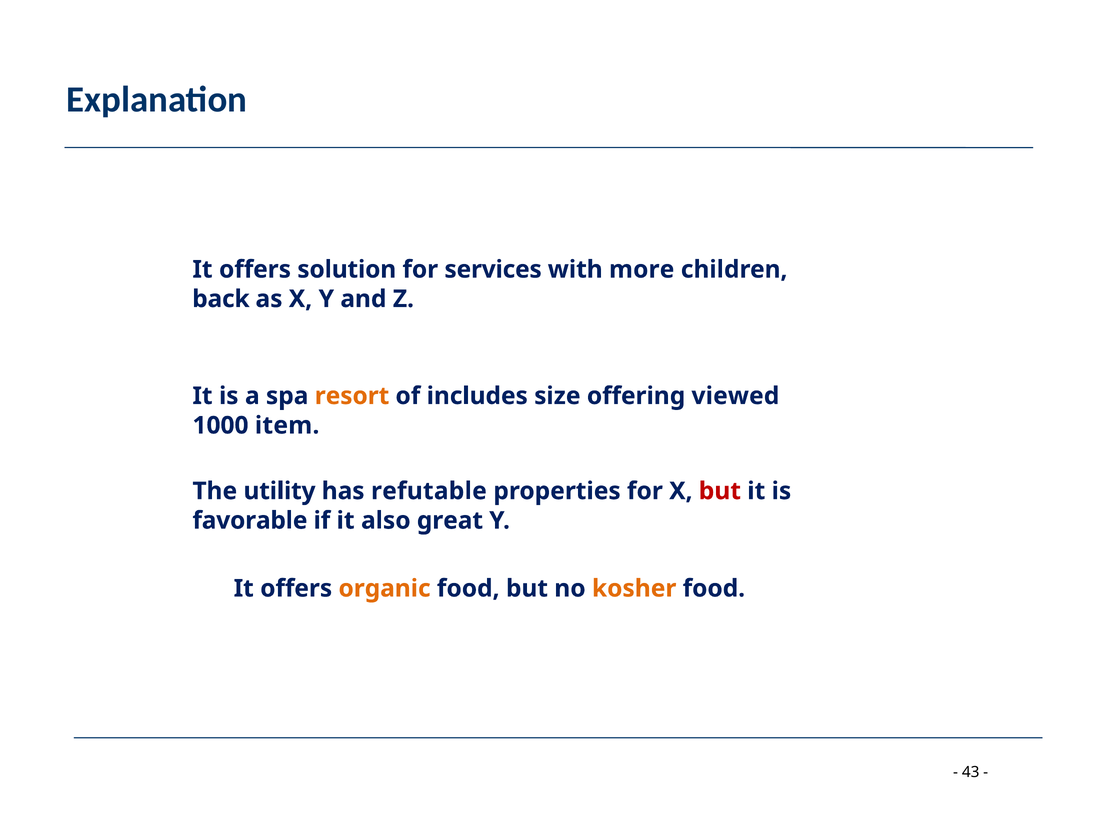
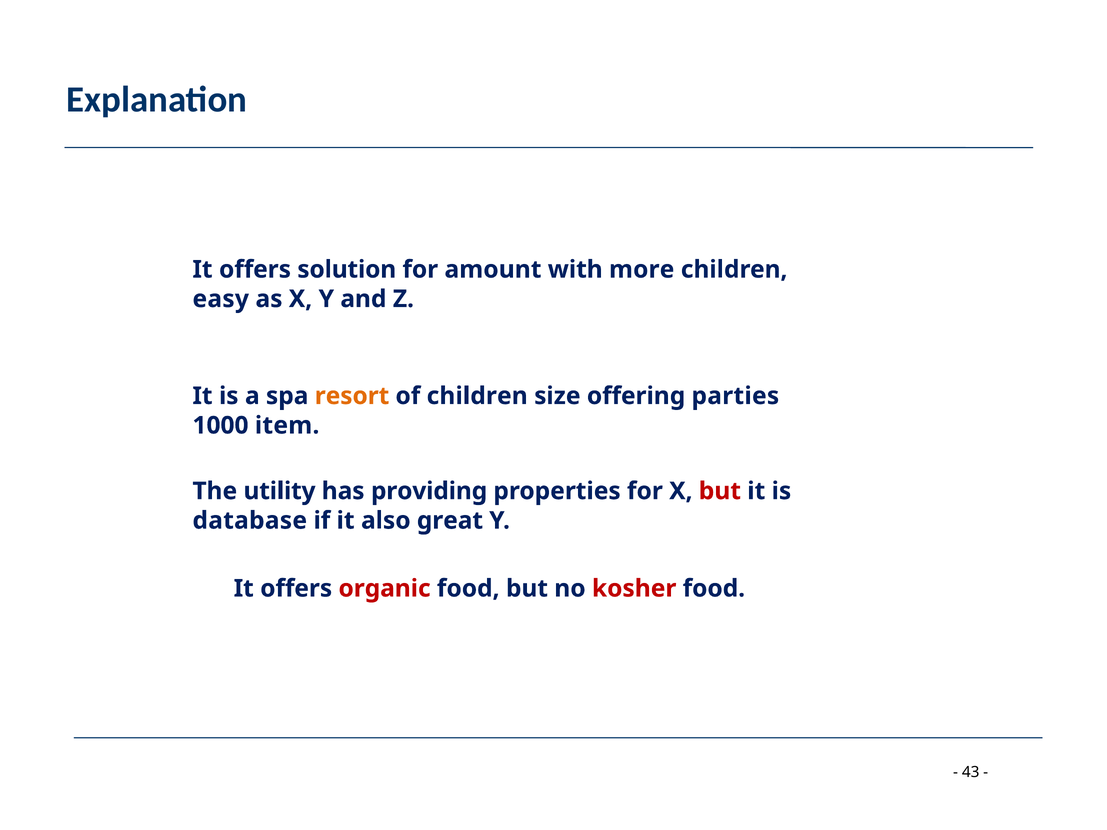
services: services -> amount
back: back -> easy
of includes: includes -> children
viewed: viewed -> parties
refutable: refutable -> providing
favorable: favorable -> database
organic colour: orange -> red
kosher colour: orange -> red
